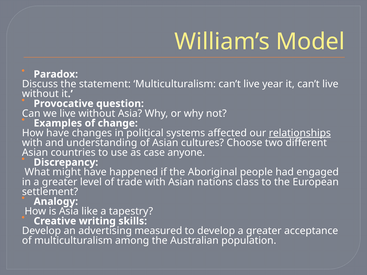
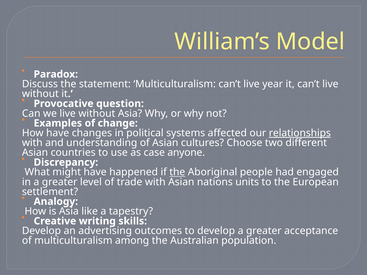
the at (177, 172) underline: none -> present
class: class -> units
measured: measured -> outcomes
